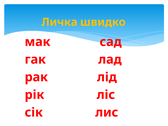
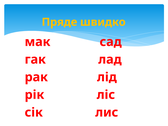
Личка: Личка -> Пряде
